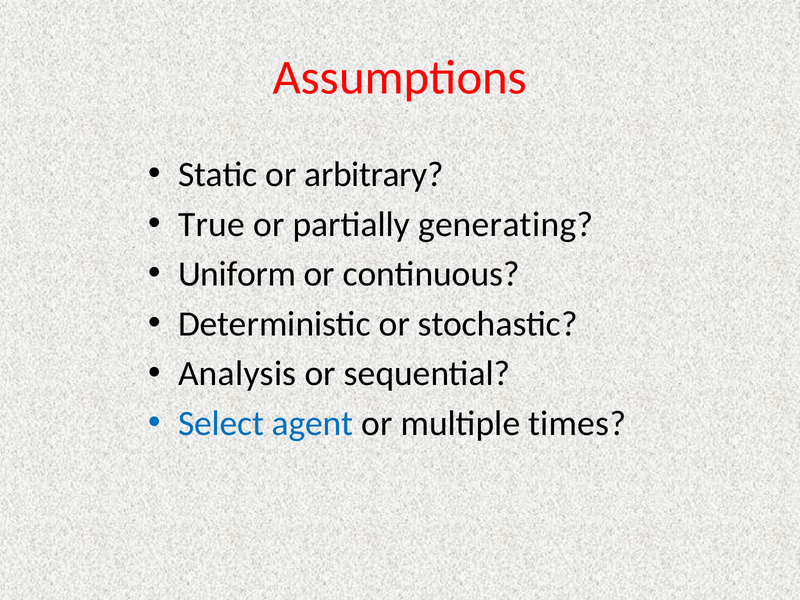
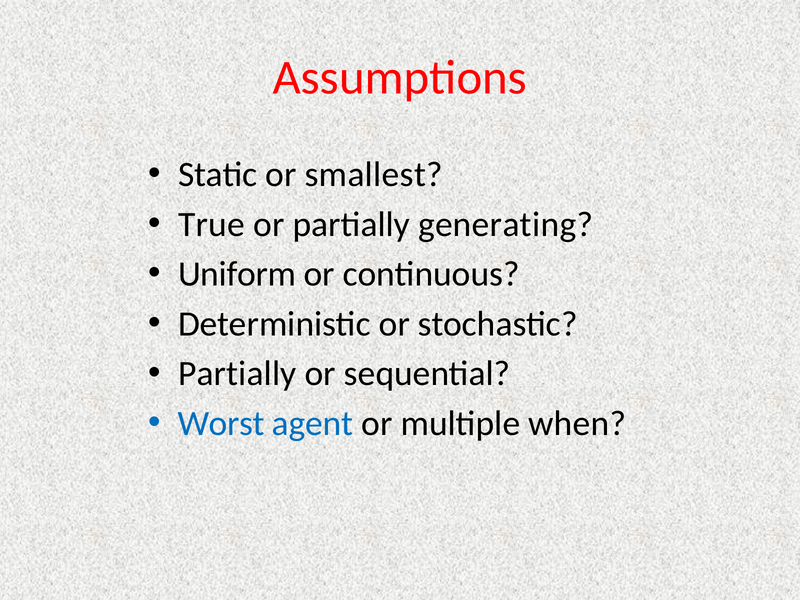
arbitrary: arbitrary -> smallest
Analysis at (237, 374): Analysis -> Partially
Select: Select -> Worst
times: times -> when
